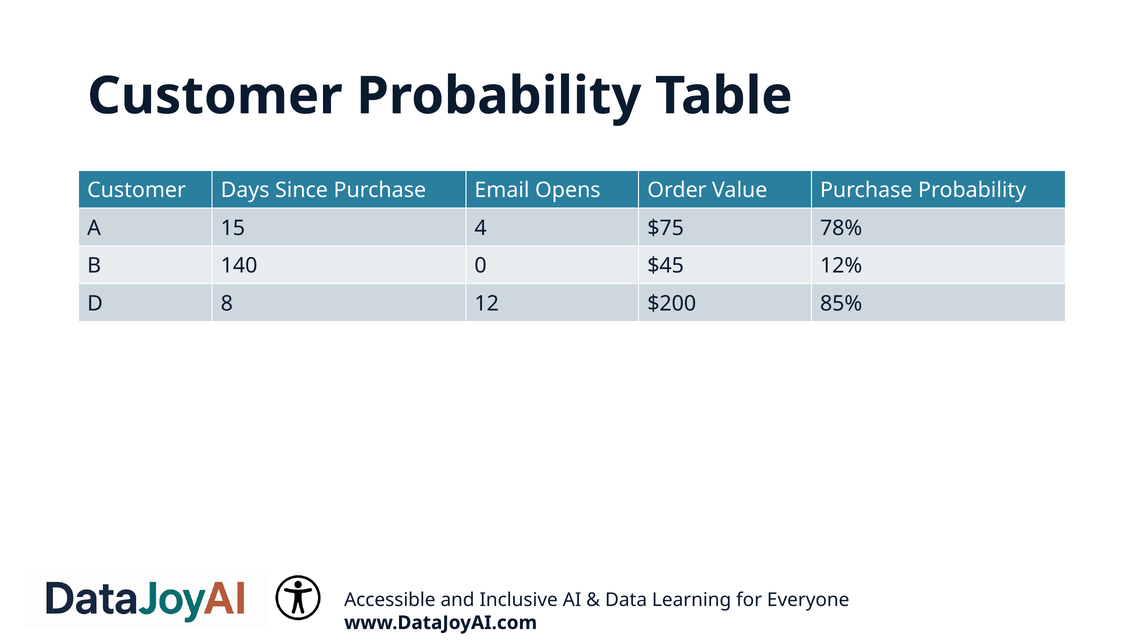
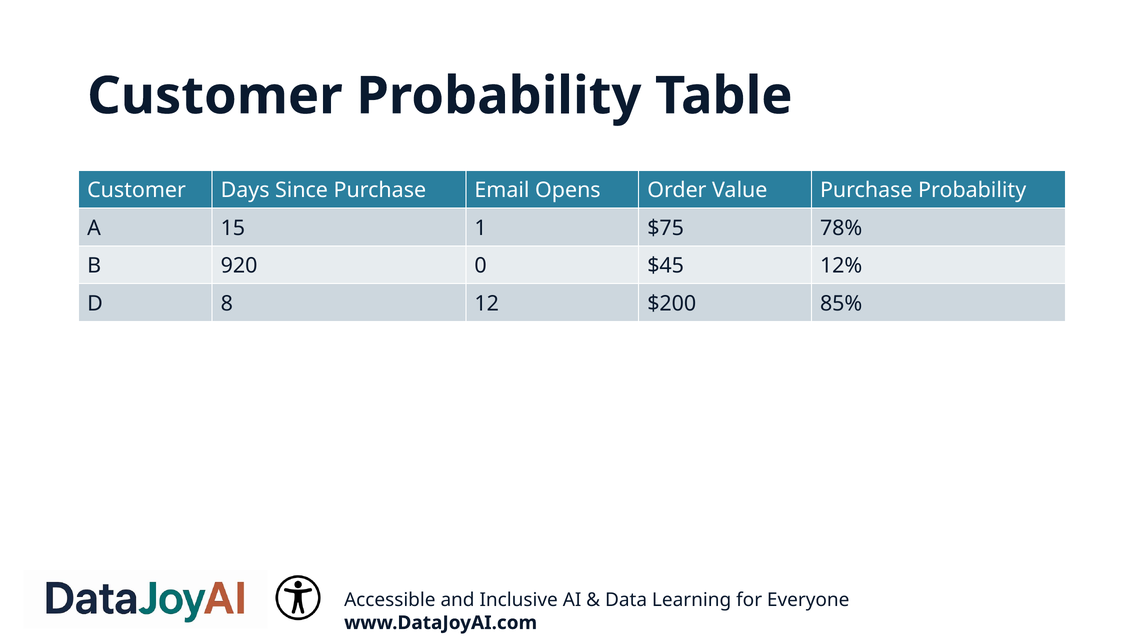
4: 4 -> 1
140: 140 -> 920
